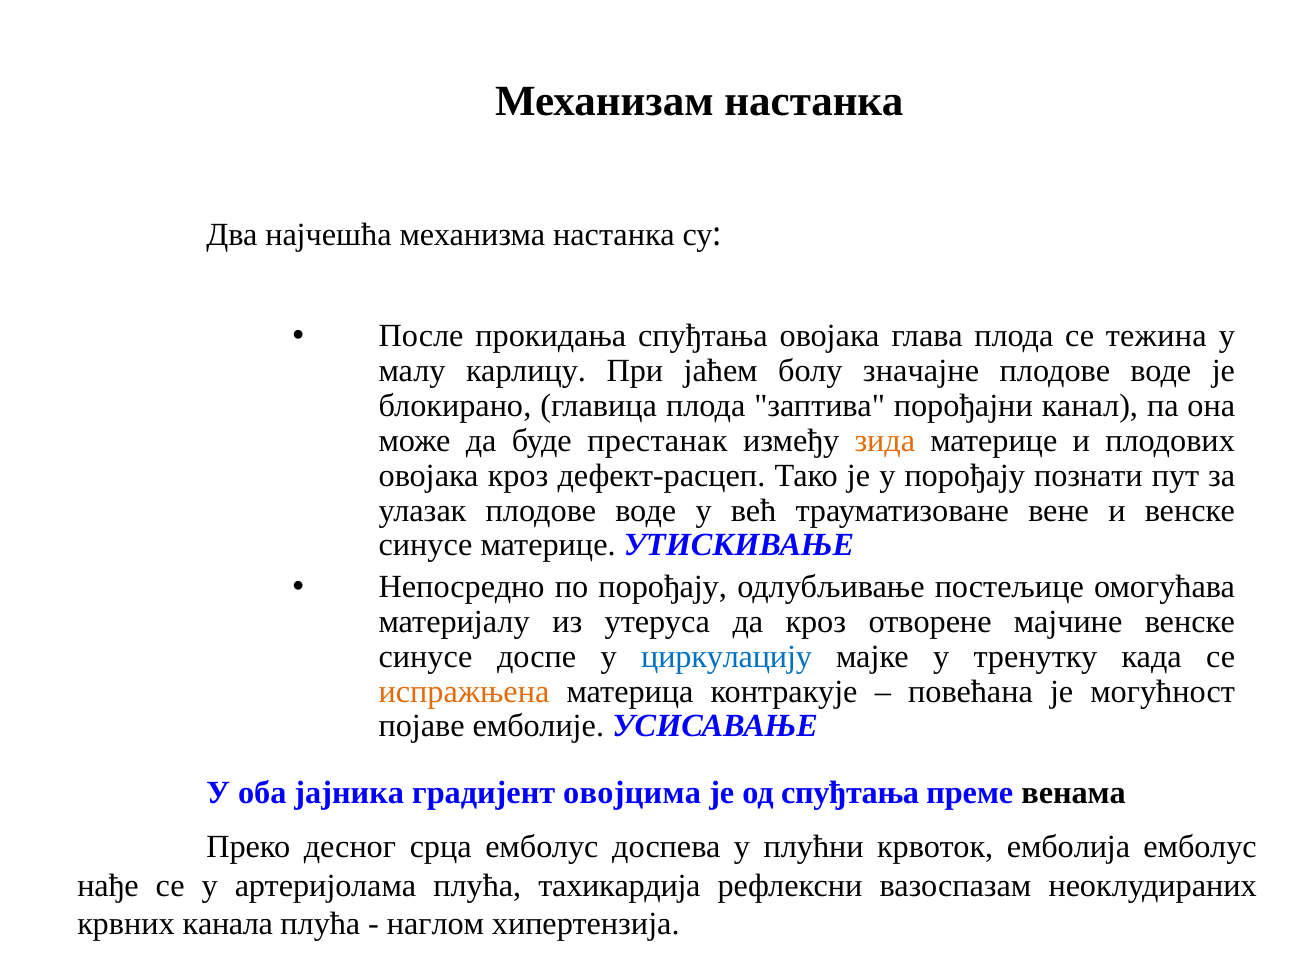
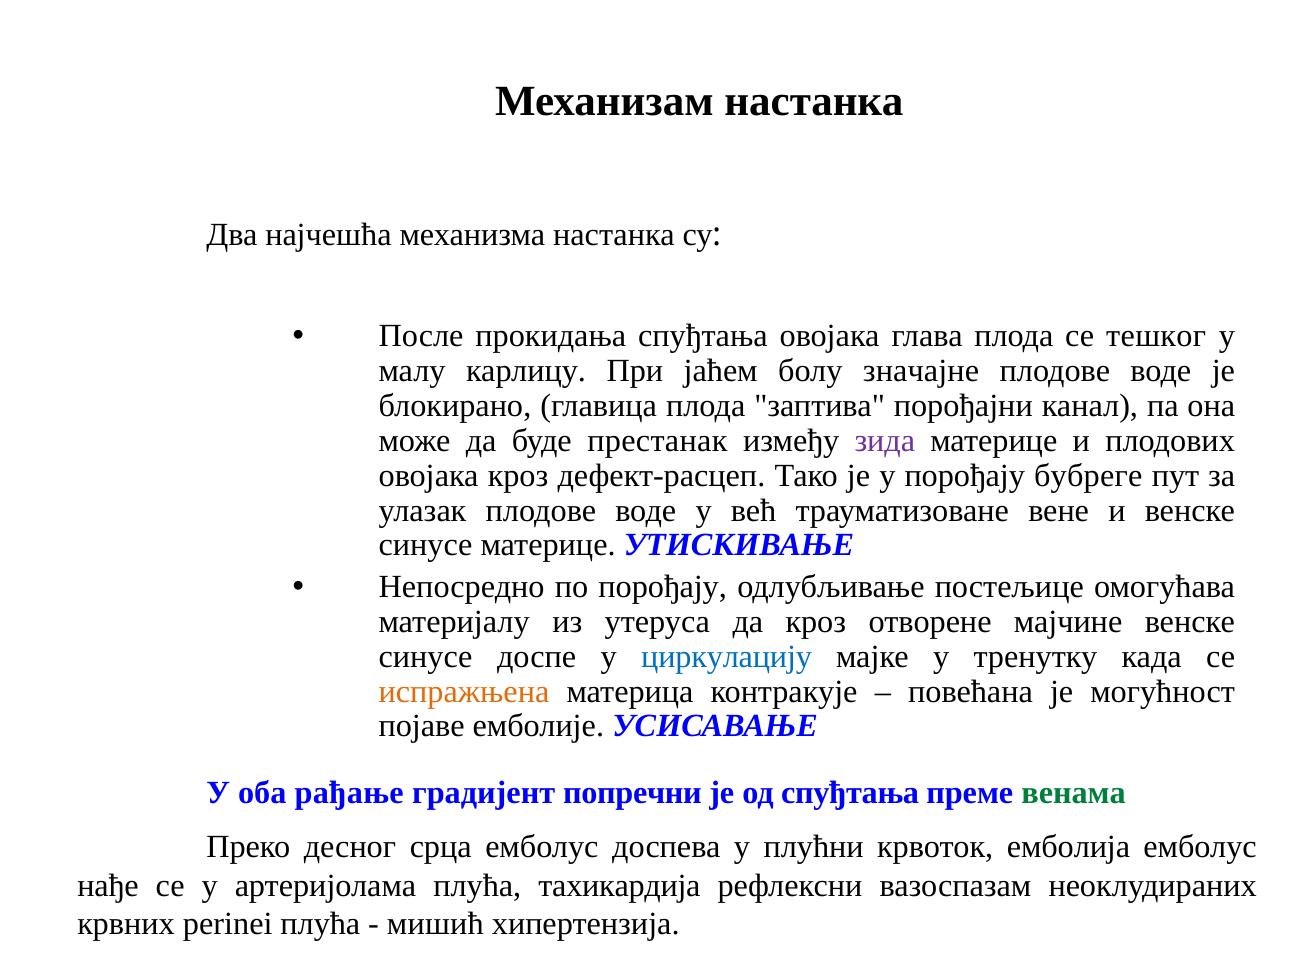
тежина: тежина -> тешког
зида colour: orange -> purple
познати: познати -> бубреге
јајника: јајника -> рађање
овојцима: овојцима -> попречни
венама colour: black -> green
канала: канала -> perinei
наглом: наглом -> мишић
